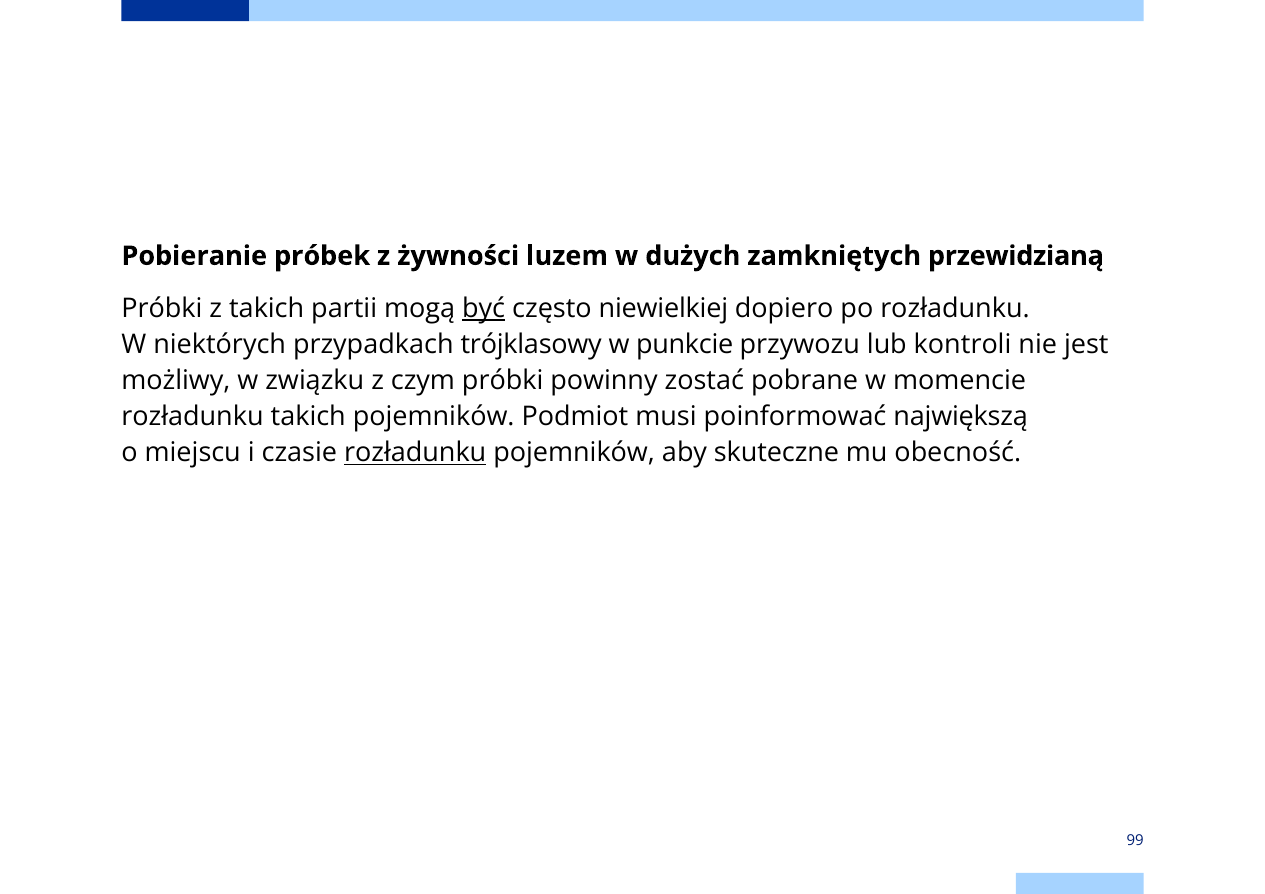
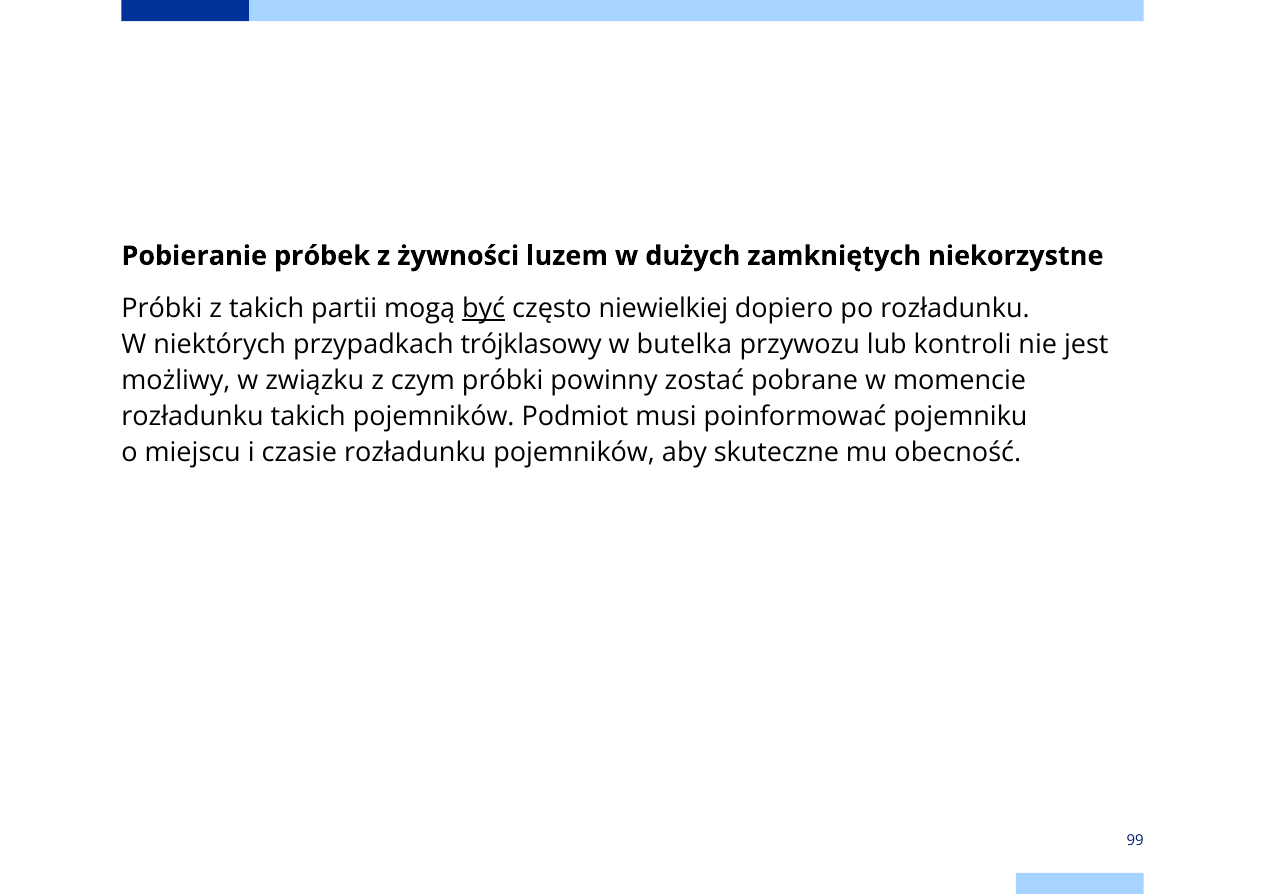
przewidzianą: przewidzianą -> niekorzystne
punkcie: punkcie -> butelka
największą: największą -> pojemniku
rozładunku at (415, 453) underline: present -> none
